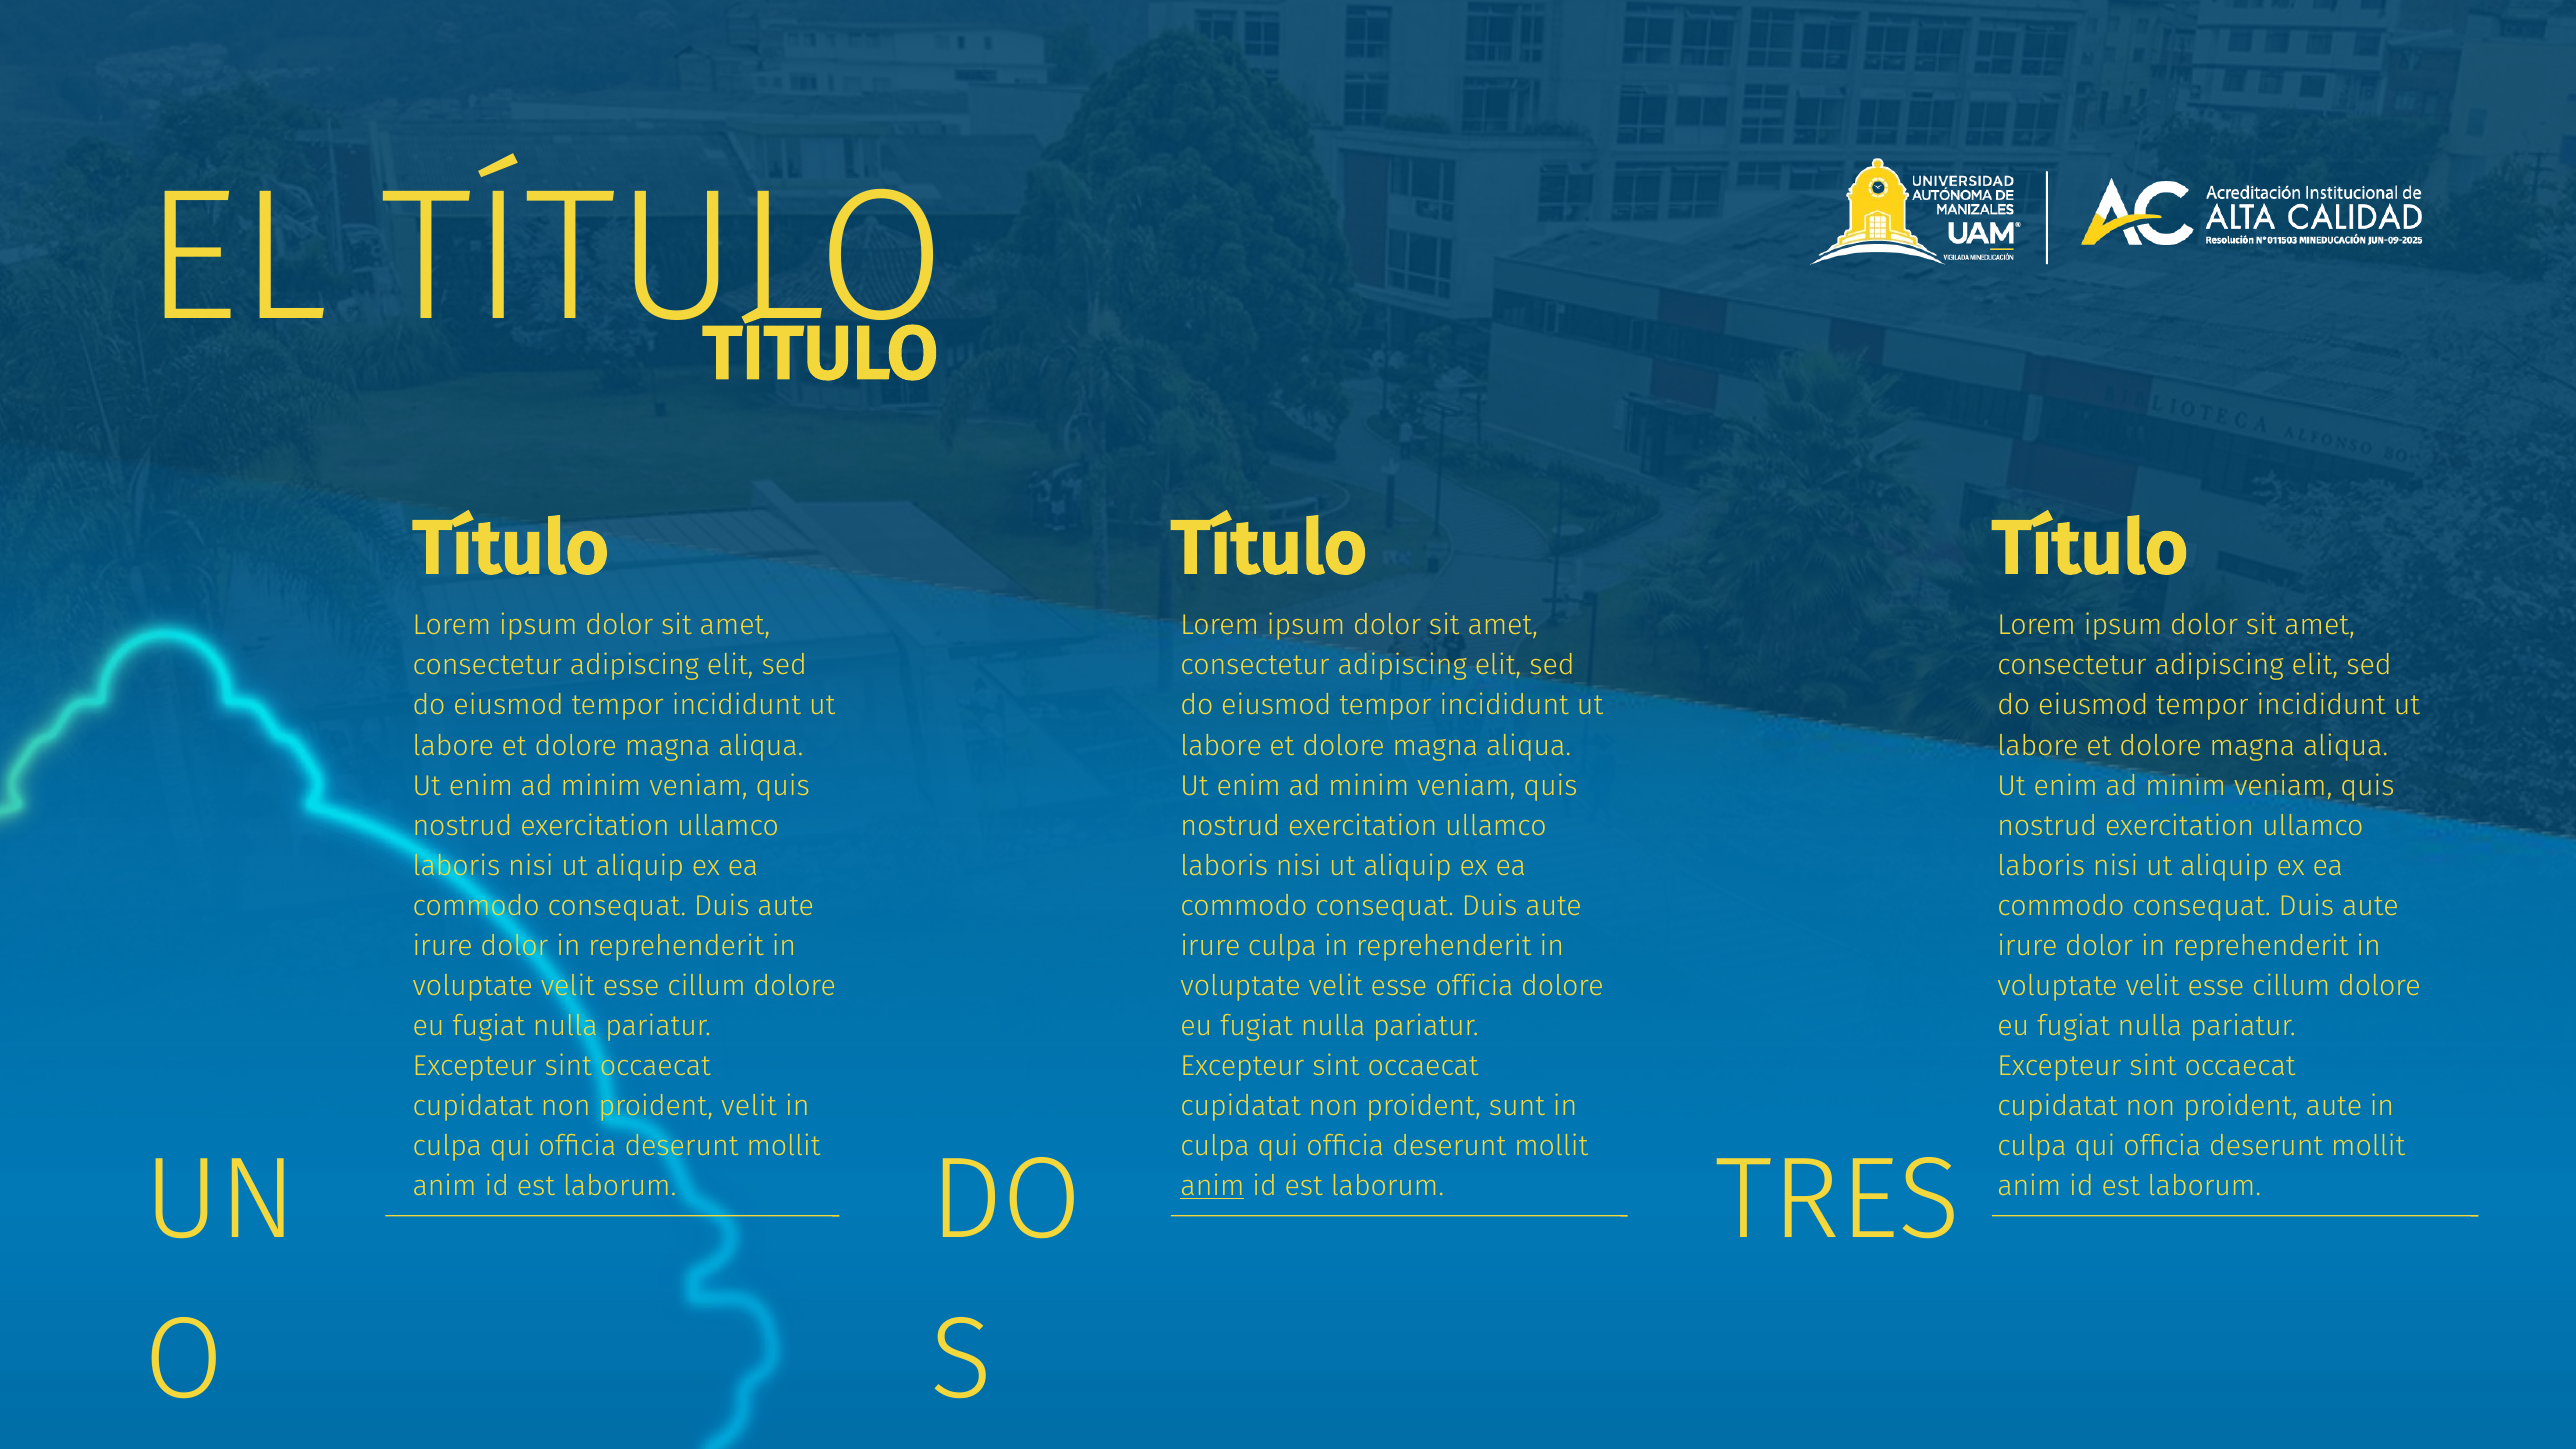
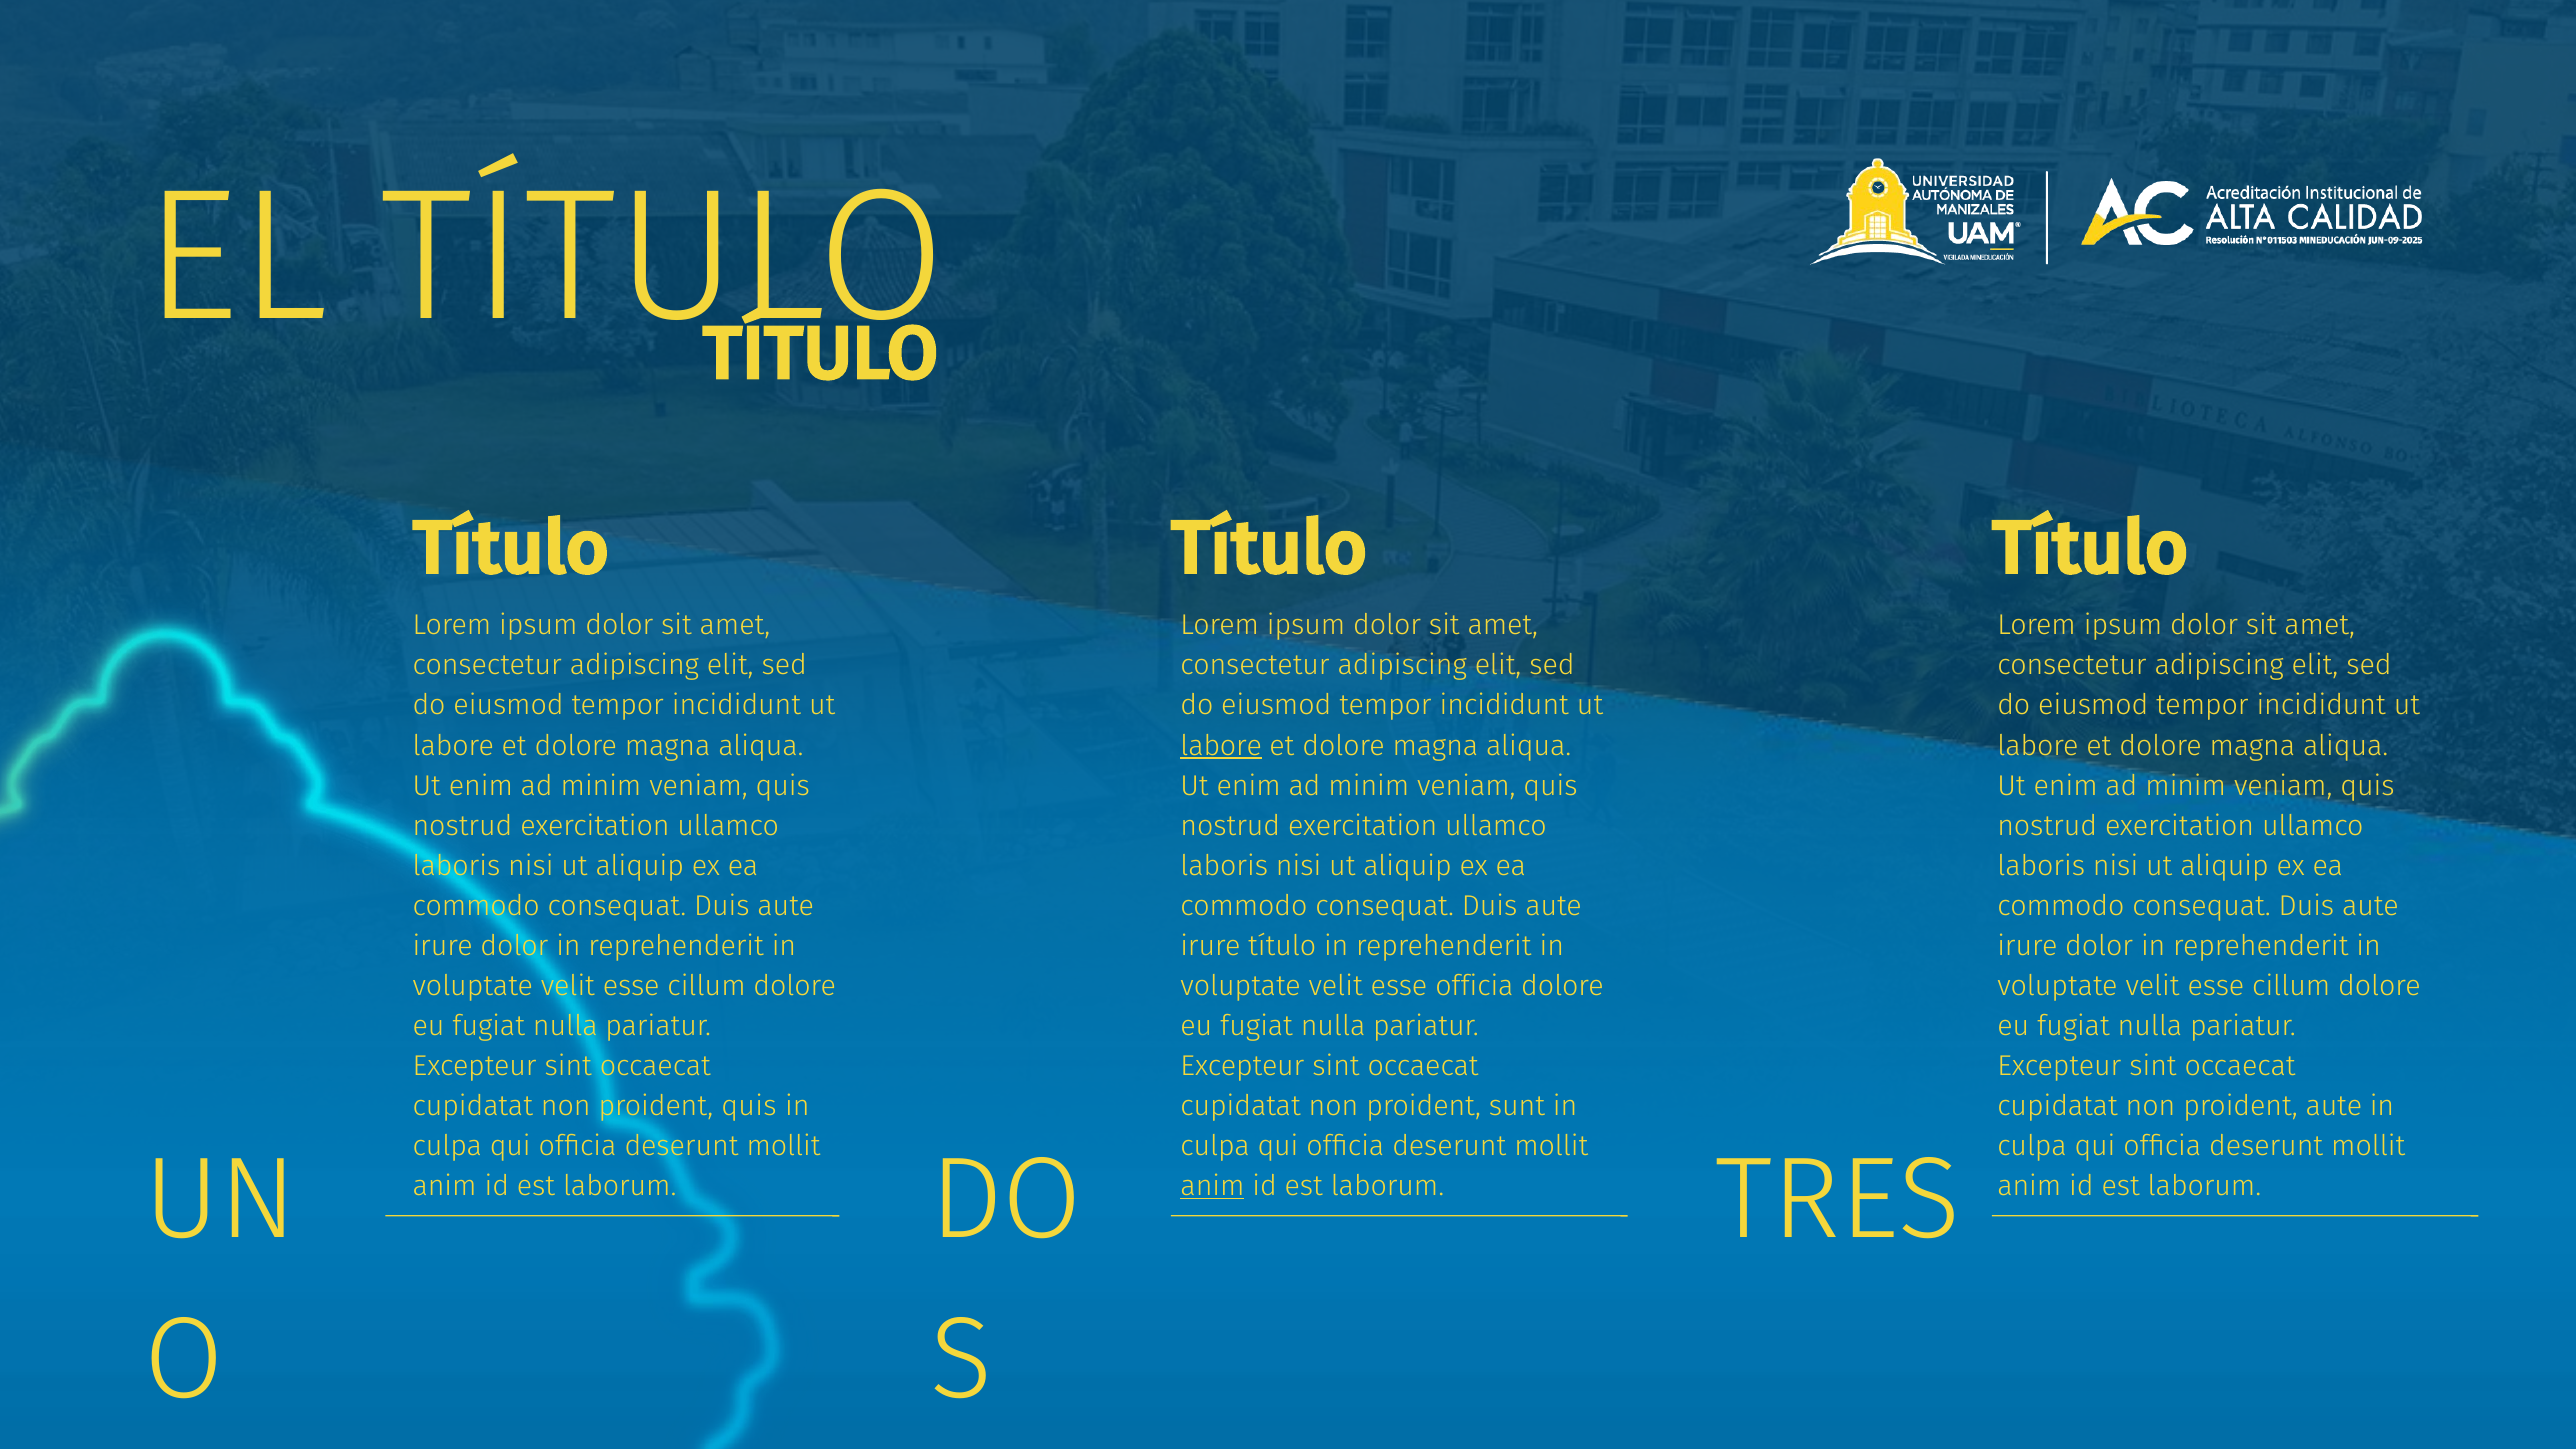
labore at (1221, 746) underline: none -> present
irure culpa: culpa -> título
proident velit: velit -> quis
